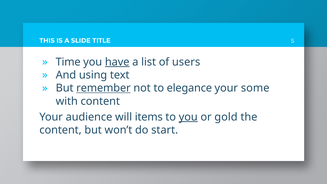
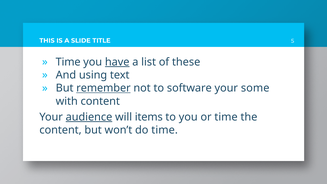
users: users -> these
elegance: elegance -> software
audience underline: none -> present
you at (188, 117) underline: present -> none
or gold: gold -> time
do start: start -> time
